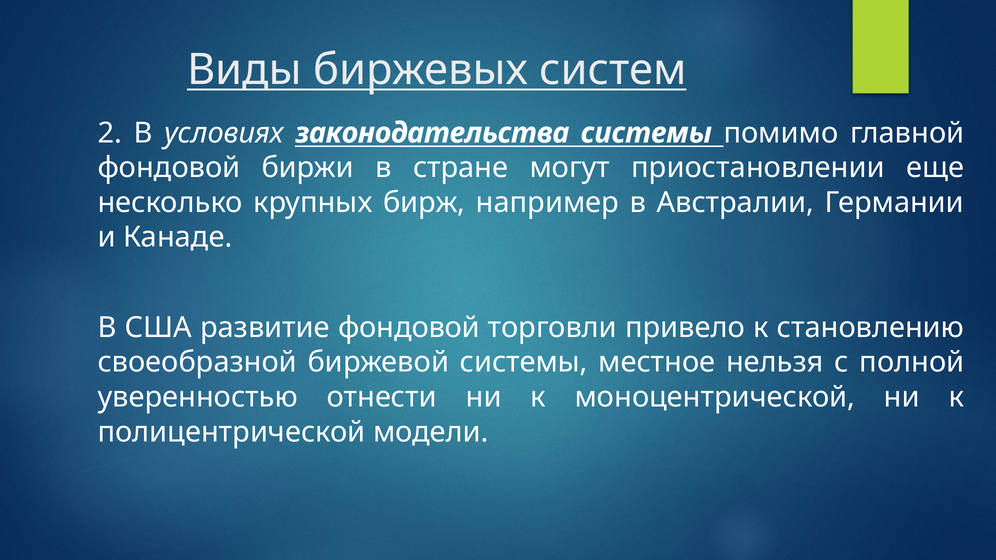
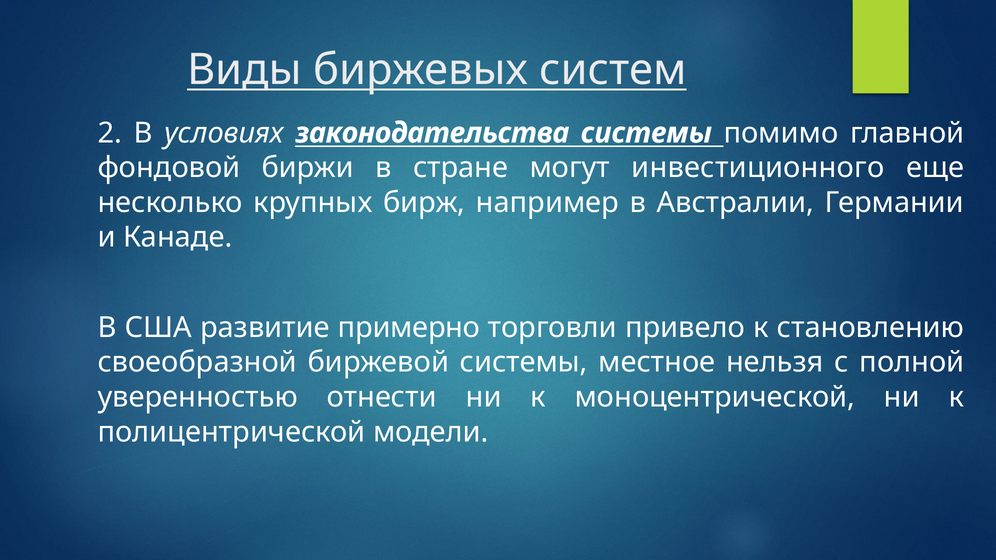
приостановлении: приостановлении -> инвестиционного
развитие фондовой: фондовой -> примерно
